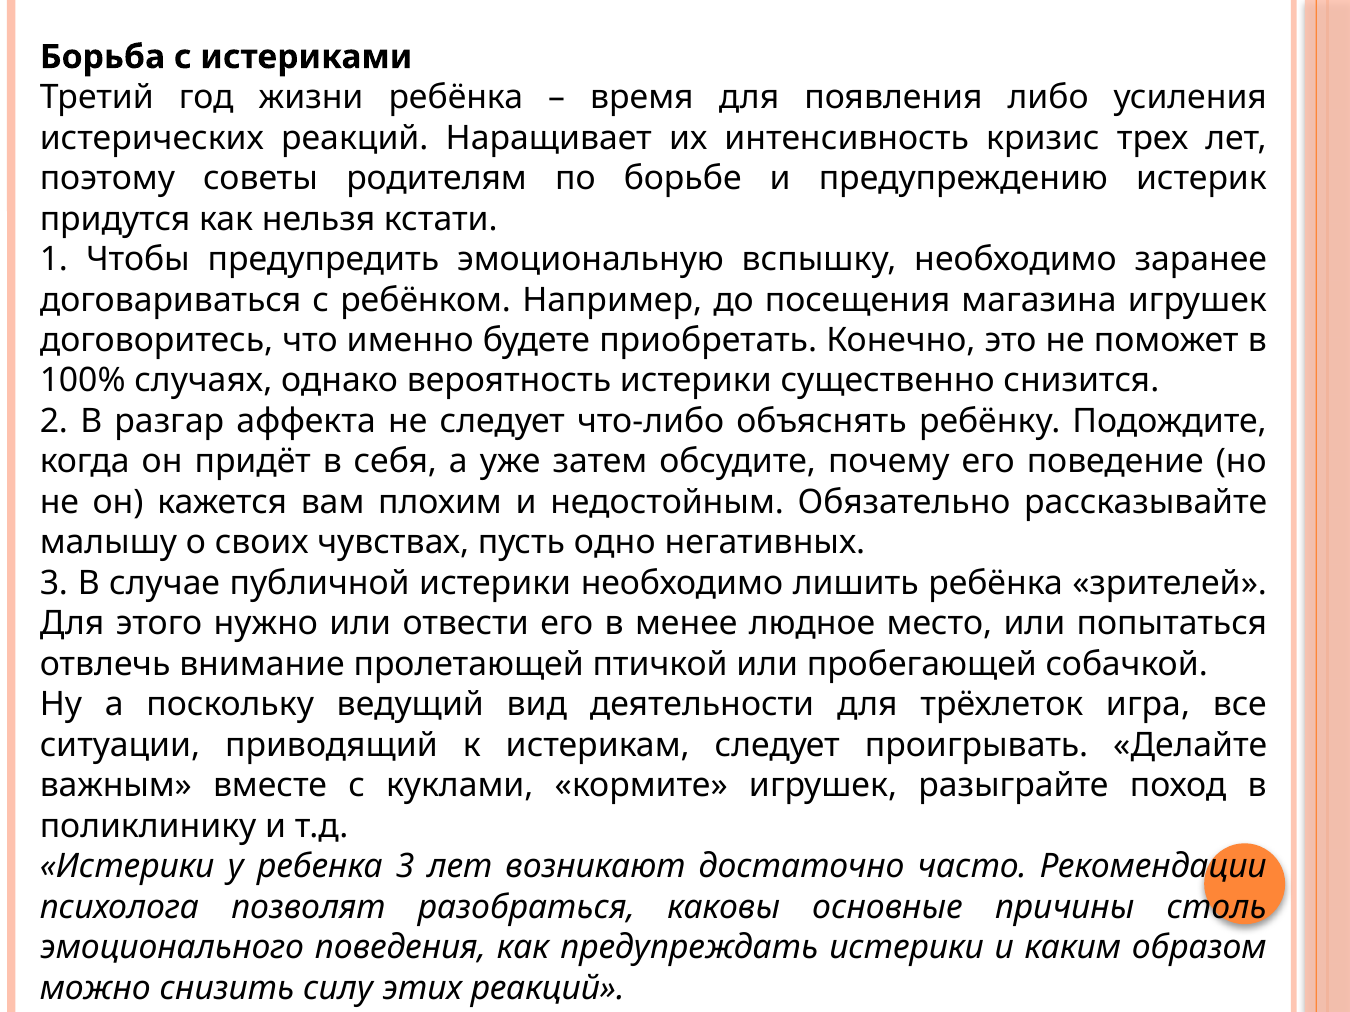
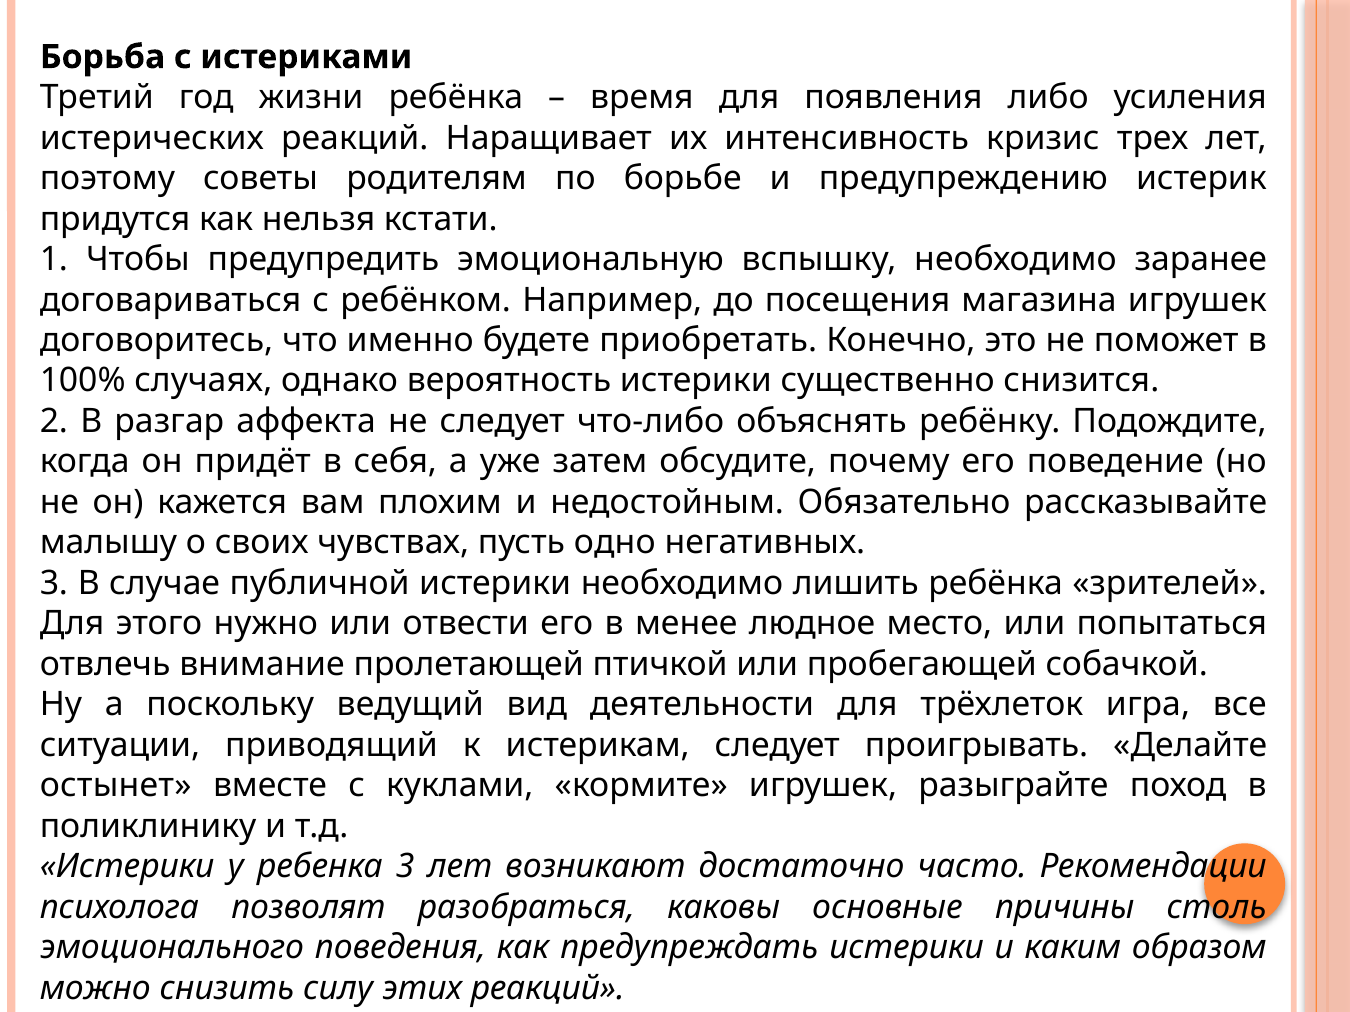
важным: важным -> остынет
